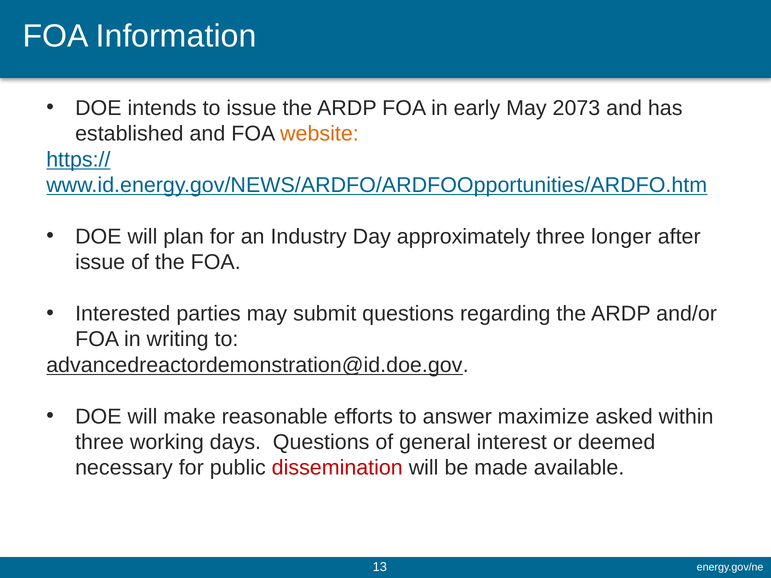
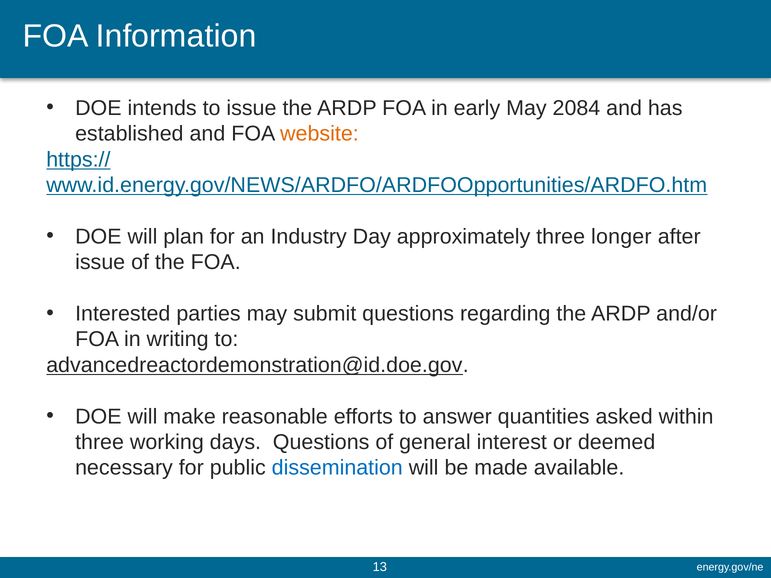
2073: 2073 -> 2084
maximize: maximize -> quantities
dissemination colour: red -> blue
